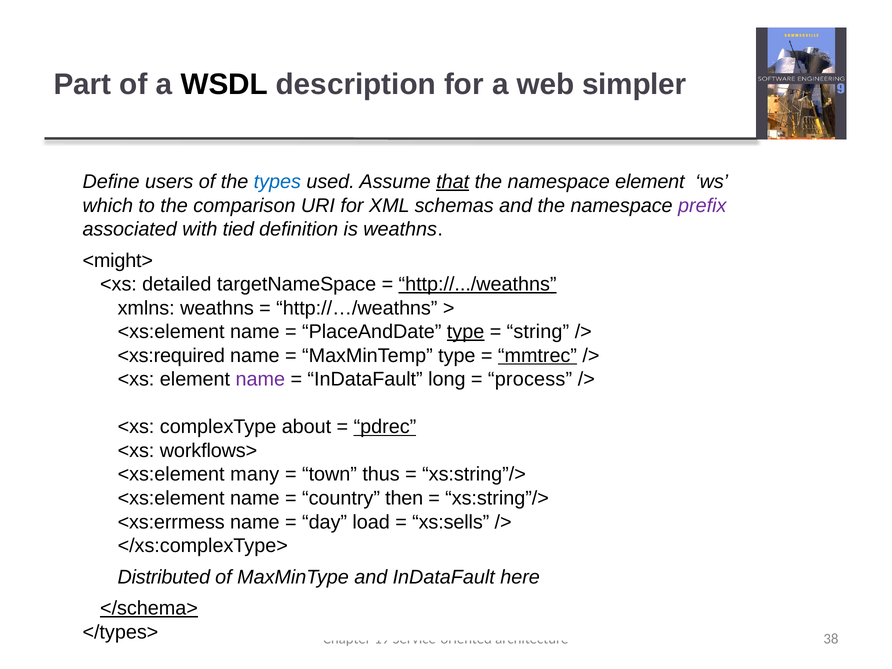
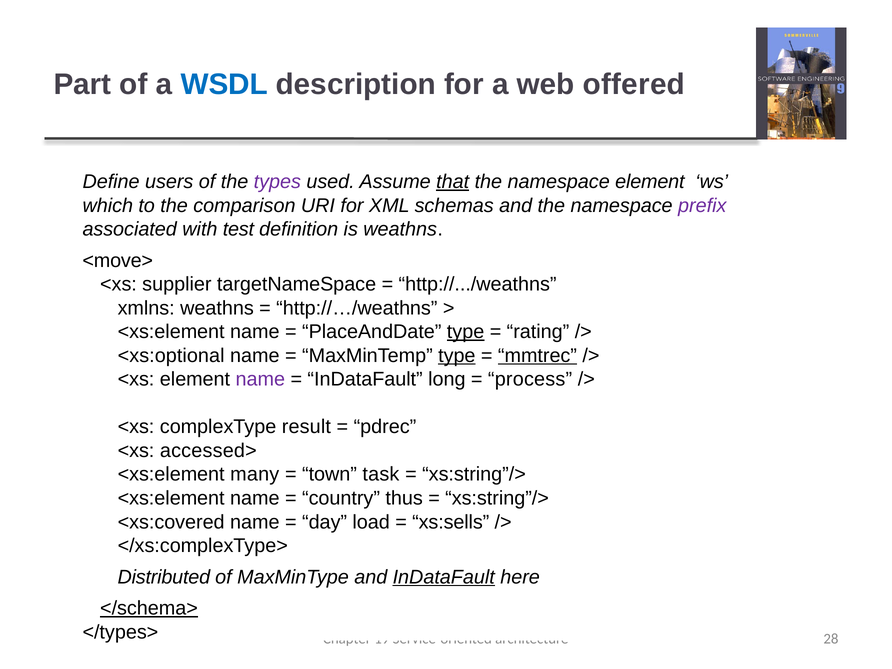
WSDL colour: black -> blue
simpler: simpler -> offered
types colour: blue -> purple
tied: tied -> test
<might>: <might> -> <move>
detailed: detailed -> supplier
http://.../weathns underline: present -> none
string: string -> rating
<xs:required: <xs:required -> <xs:optional
type at (457, 356) underline: none -> present
about: about -> result
pdrec underline: present -> none
workflows>: workflows> -> accessed>
thus: thus -> task
then: then -> thus
<xs:errmess: <xs:errmess -> <xs:covered
InDataFault at (444, 577) underline: none -> present
38: 38 -> 28
